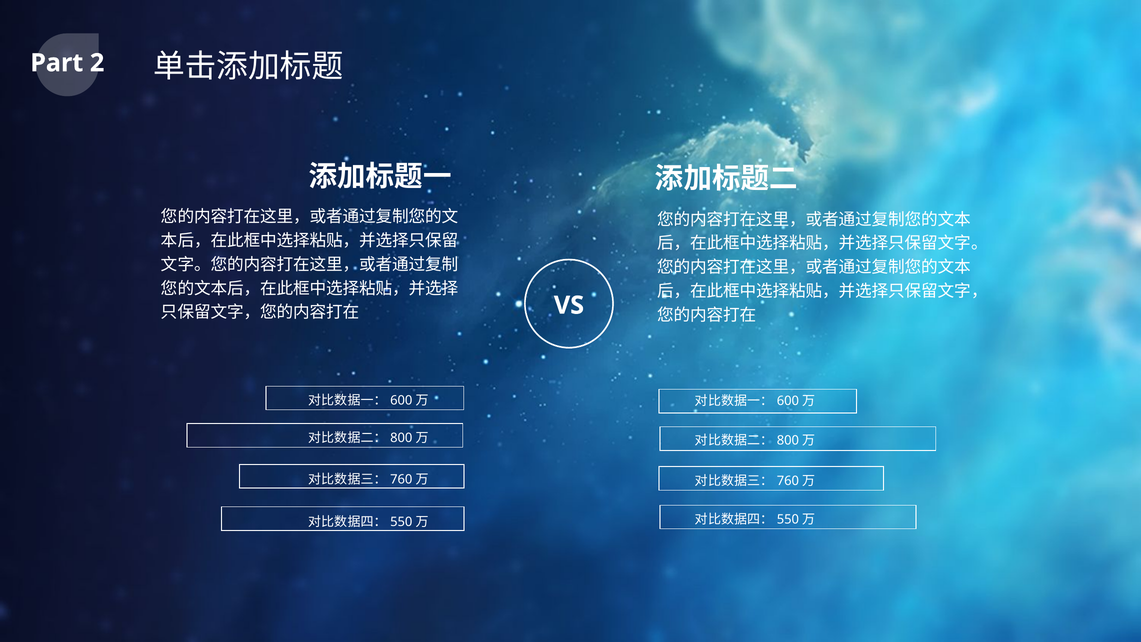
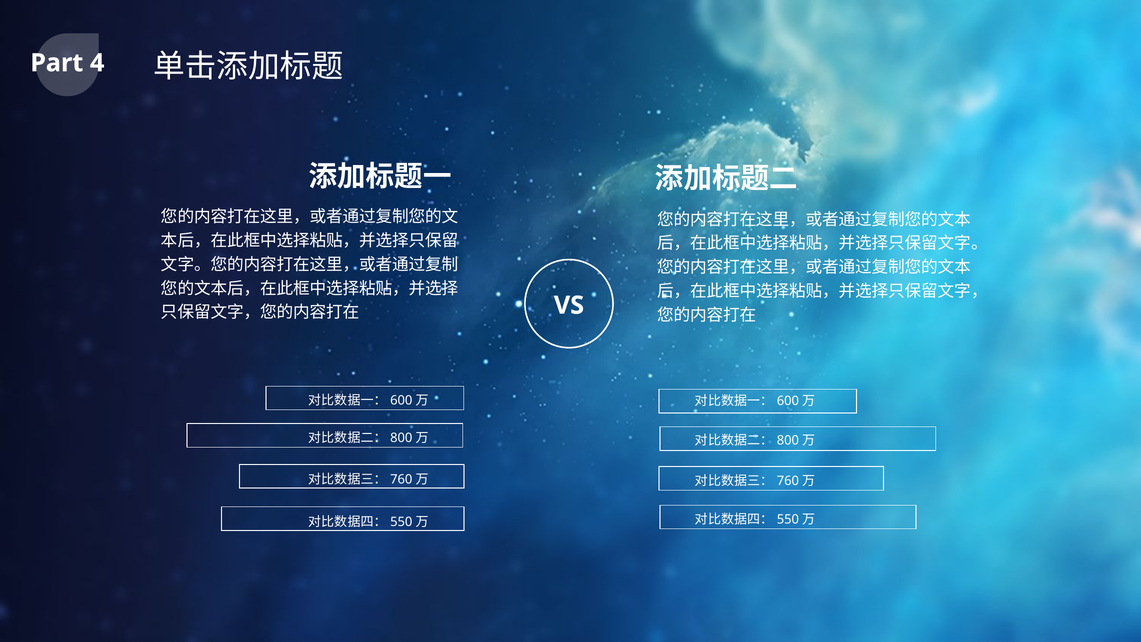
2: 2 -> 4
